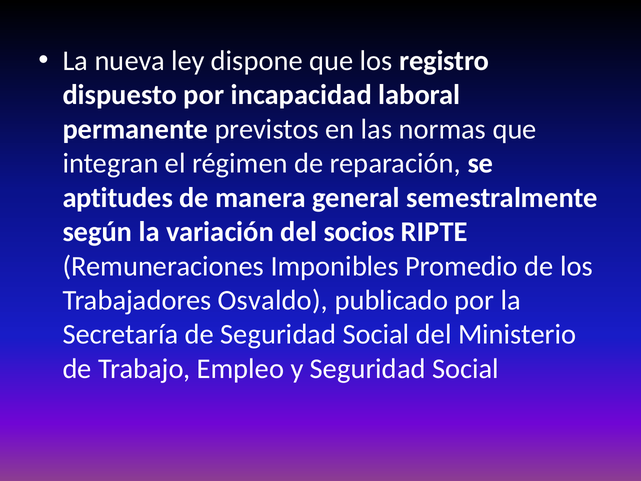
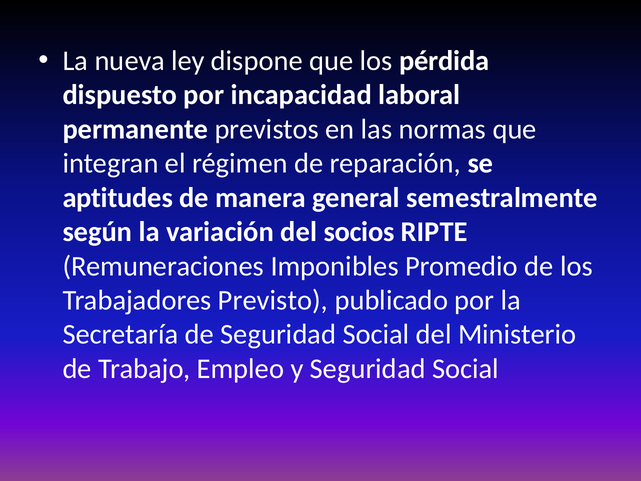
registro: registro -> pérdida
Osvaldo: Osvaldo -> Previsto
